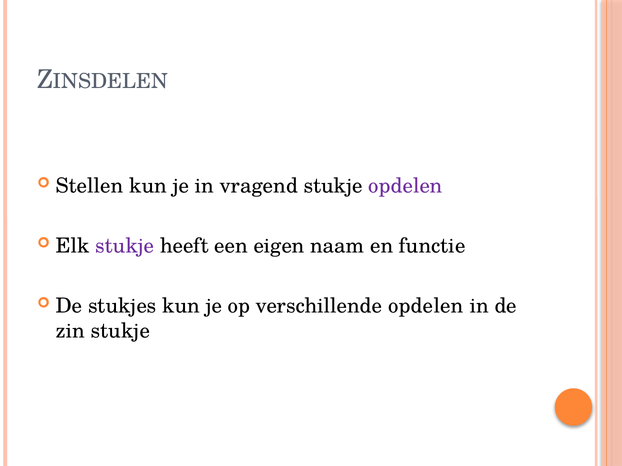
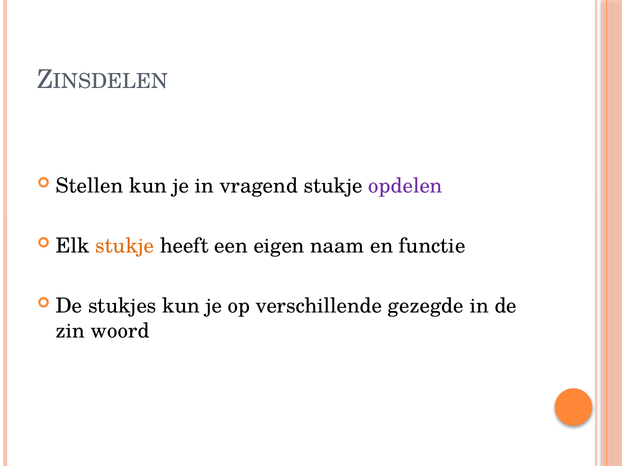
stukje at (125, 246) colour: purple -> orange
verschillende opdelen: opdelen -> gezegde
zin stukje: stukje -> woord
